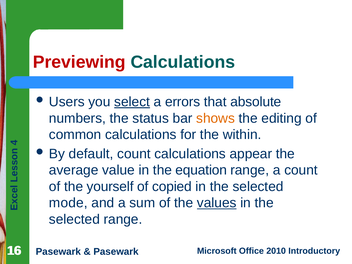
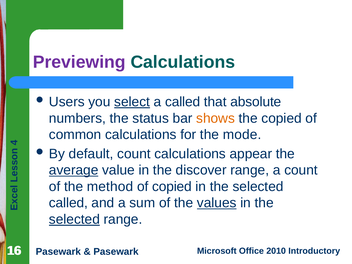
Previewing colour: red -> purple
a errors: errors -> called
the editing: editing -> copied
within: within -> mode
average underline: none -> present
equation: equation -> discover
yourself: yourself -> method
mode at (68, 203): mode -> called
selected at (74, 219) underline: none -> present
